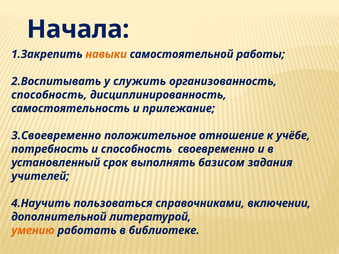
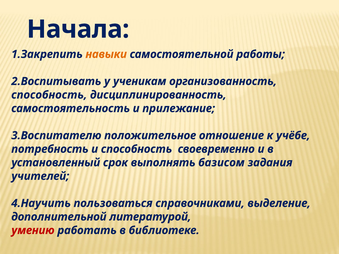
служить: служить -> ученикам
3.Своевременно: 3.Своевременно -> 3.Воспитателю
включении: включении -> выделение
умению colour: orange -> red
